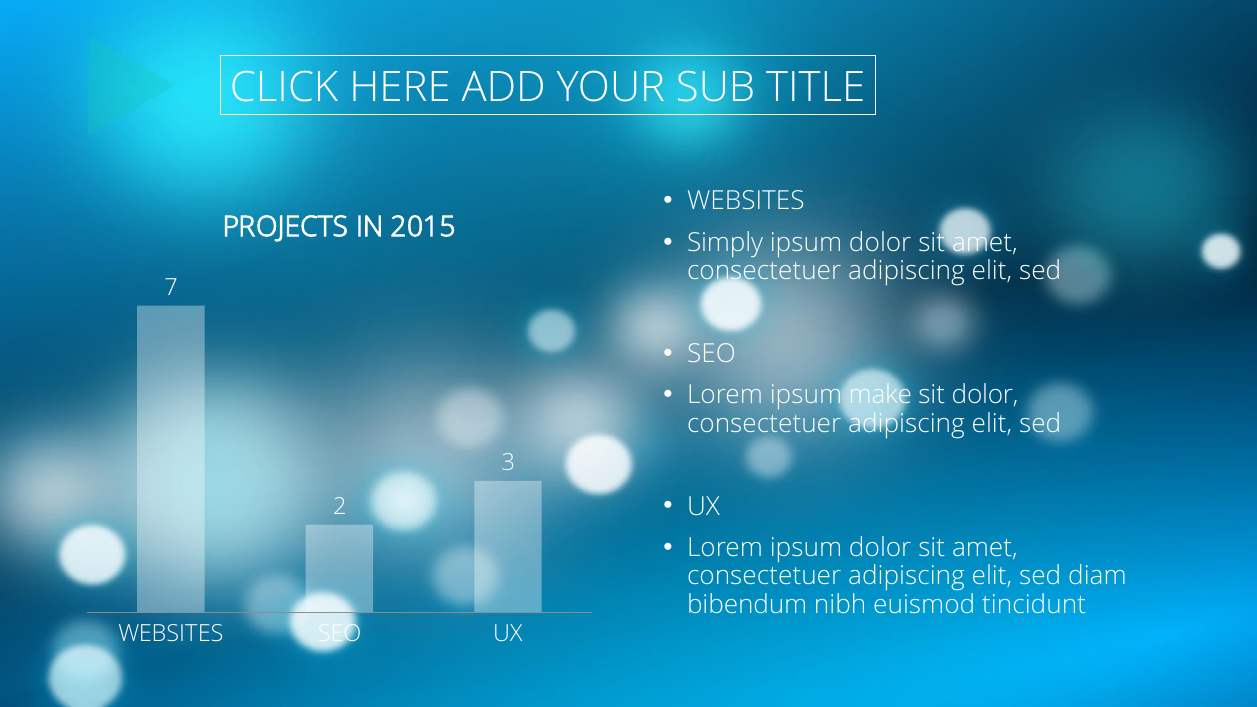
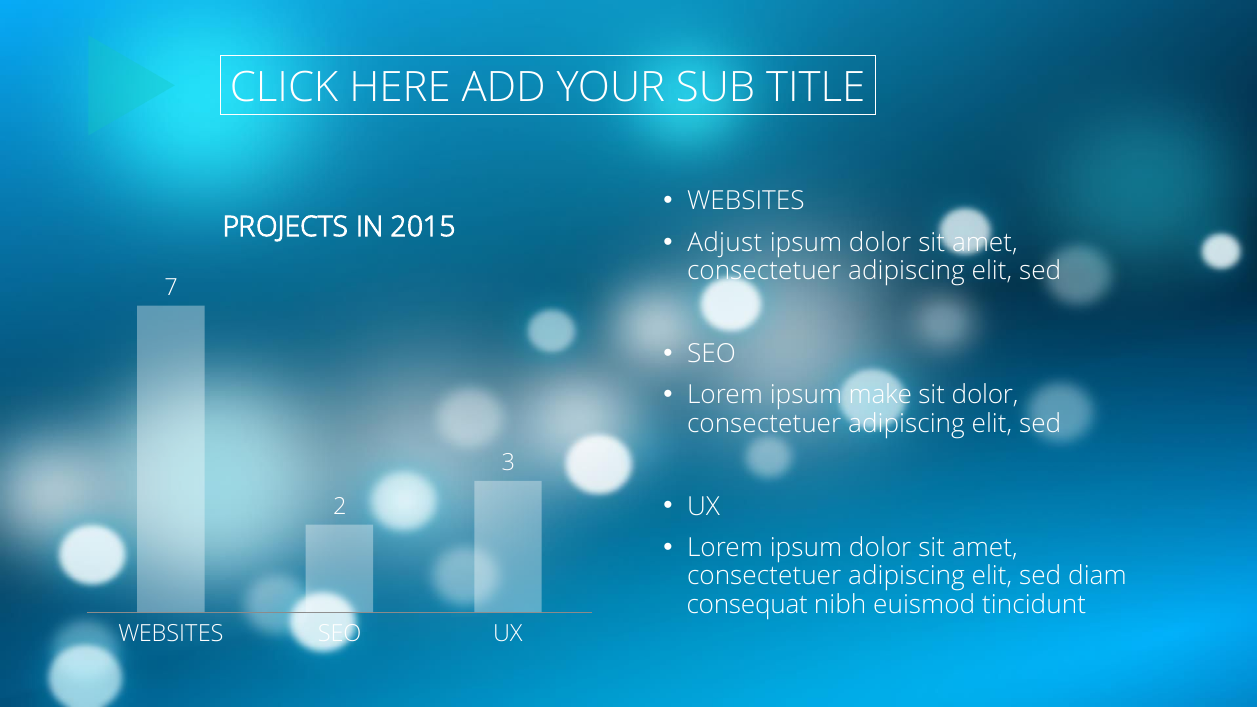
Simply: Simply -> Adjust
bibendum: bibendum -> consequat
